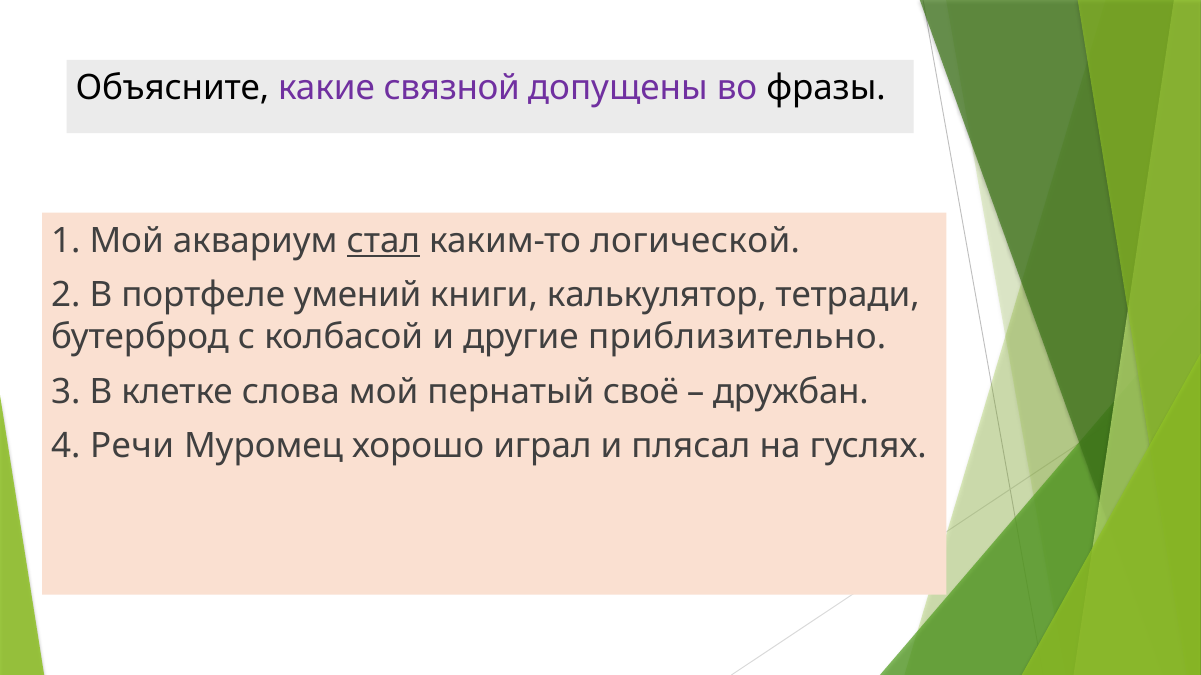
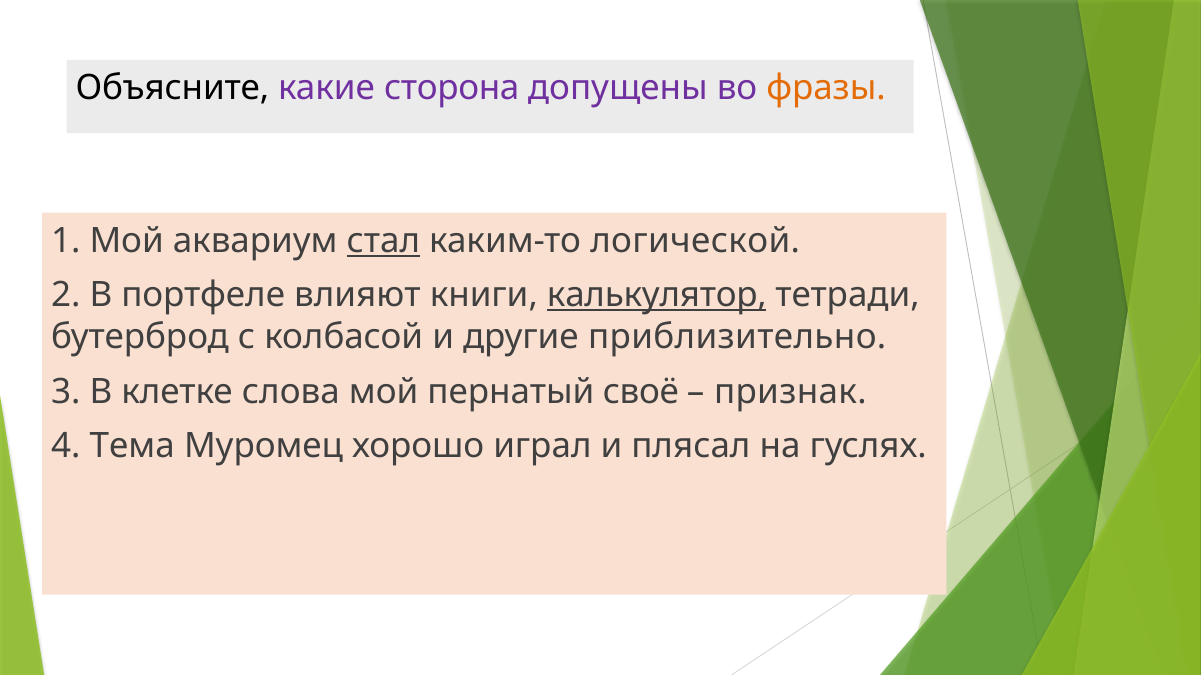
связной: связной -> сторона
фразы colour: black -> orange
умений: умений -> влияют
калькулятор underline: none -> present
дружбан: дружбан -> признак
Речи: Речи -> Тема
